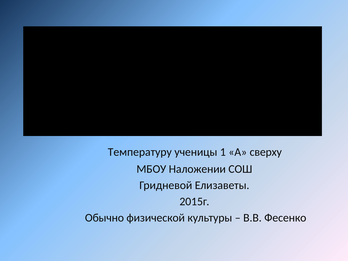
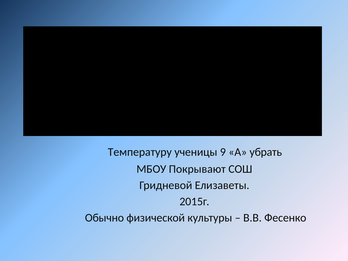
1: 1 -> 9
сверху: сверху -> убрать
Наложении: Наложении -> Покрывают
